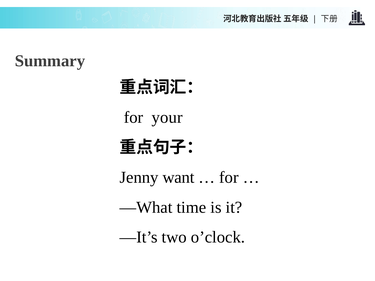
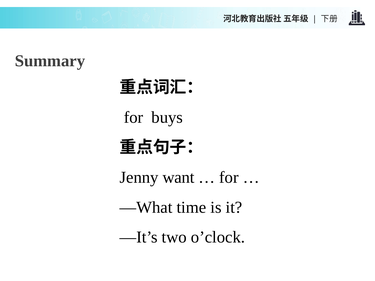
your: your -> buys
